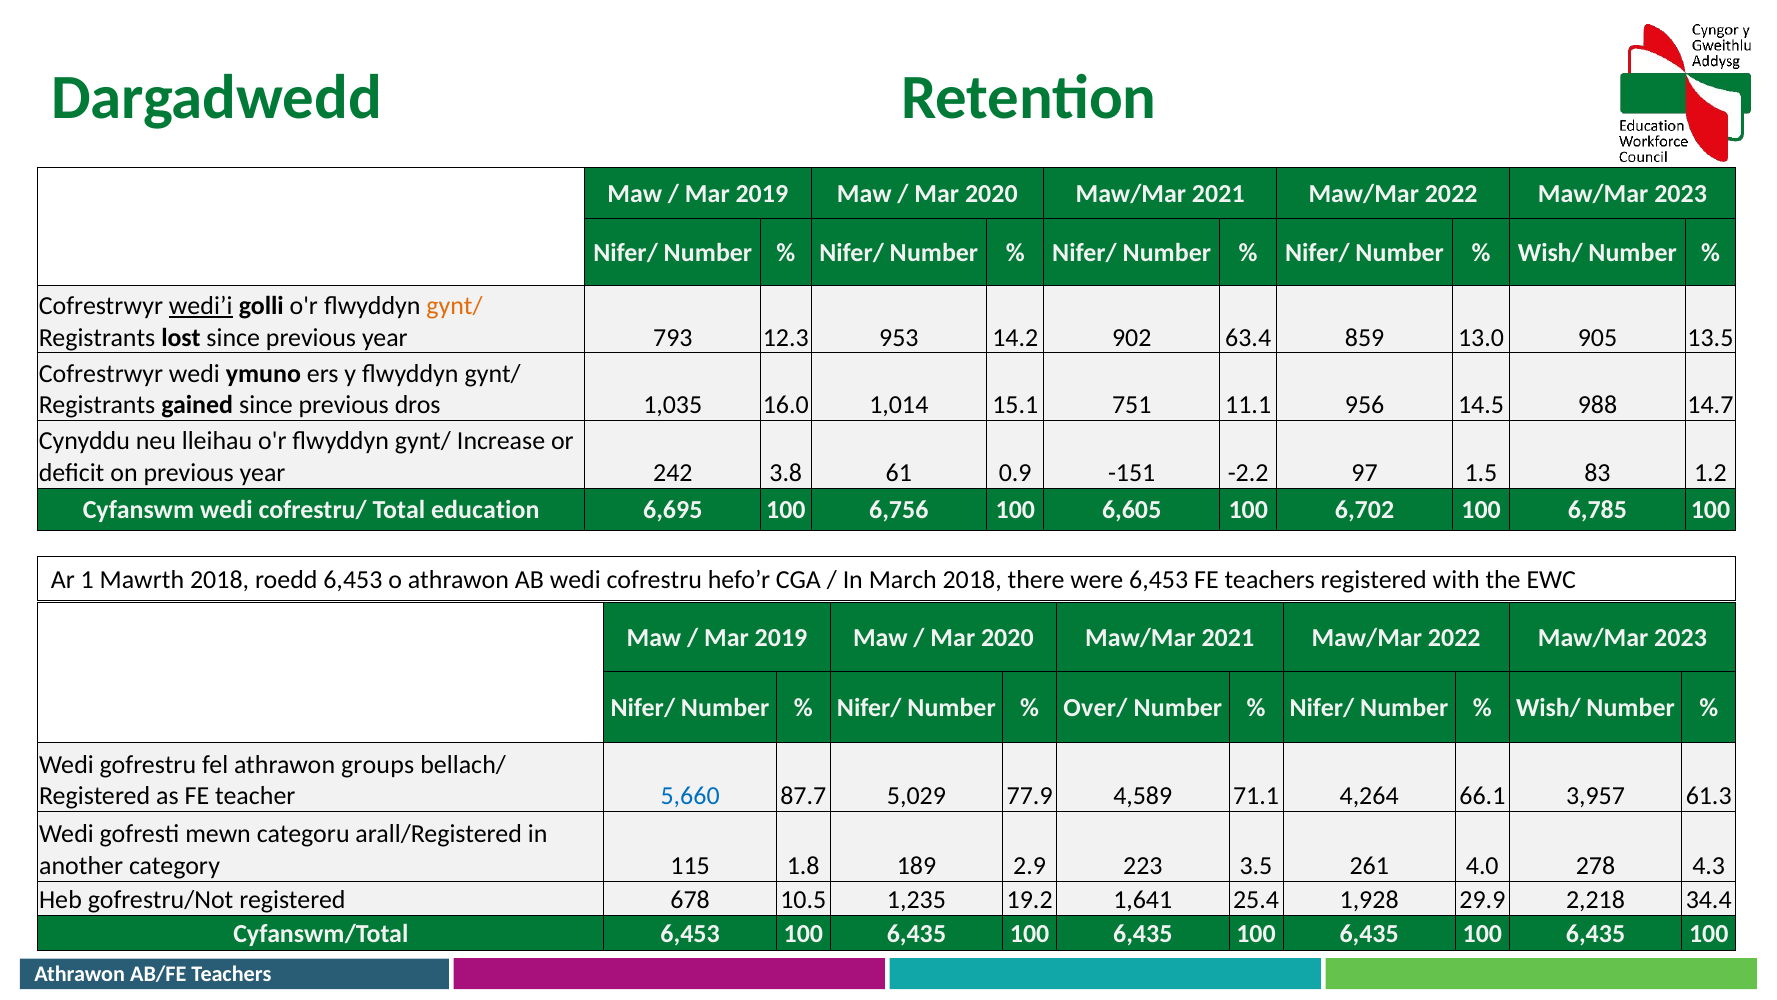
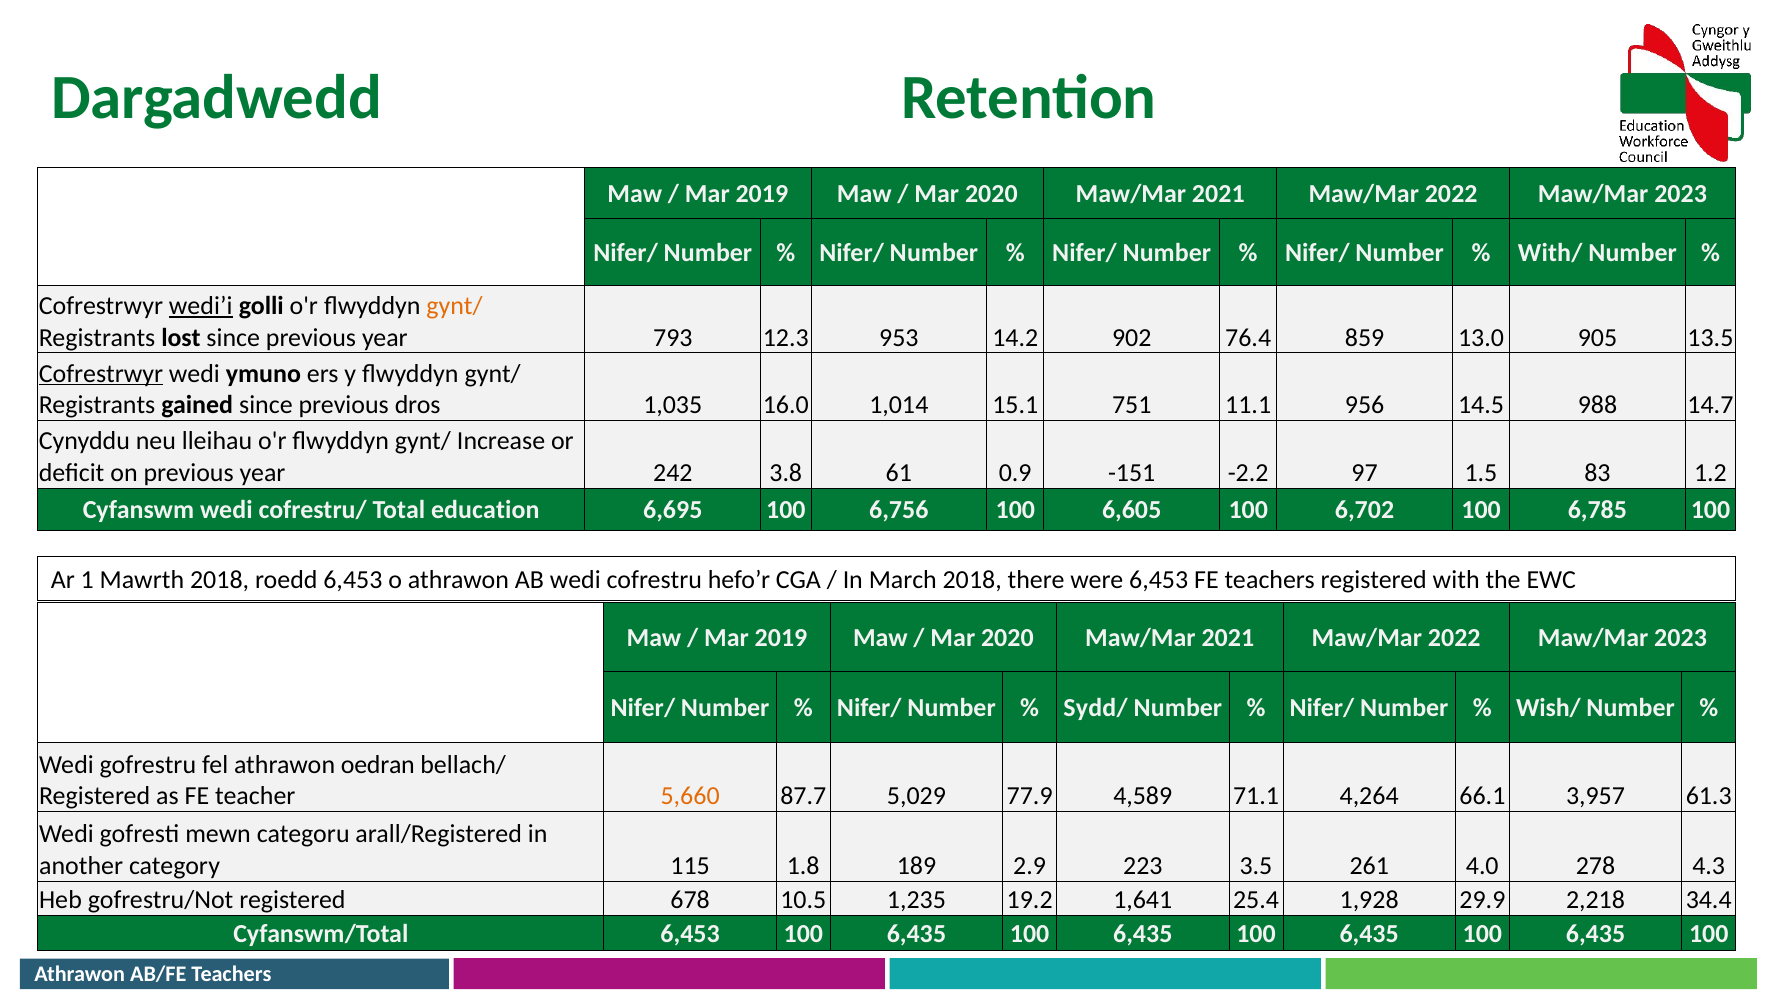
Wish/ at (1550, 252): Wish/ -> With/
63.4: 63.4 -> 76.4
Cofrestrwyr at (101, 373) underline: none -> present
Over/: Over/ -> Sydd/
groups: groups -> oedran
5,660 colour: blue -> orange
